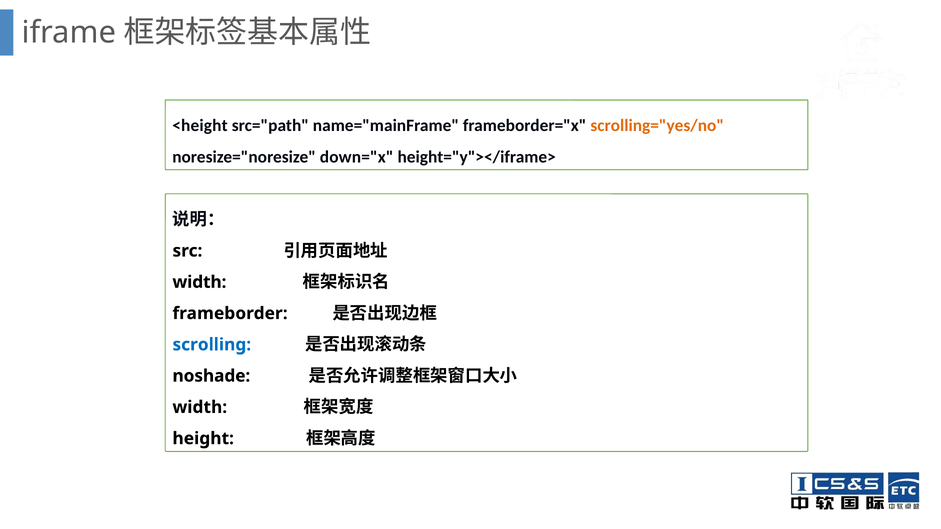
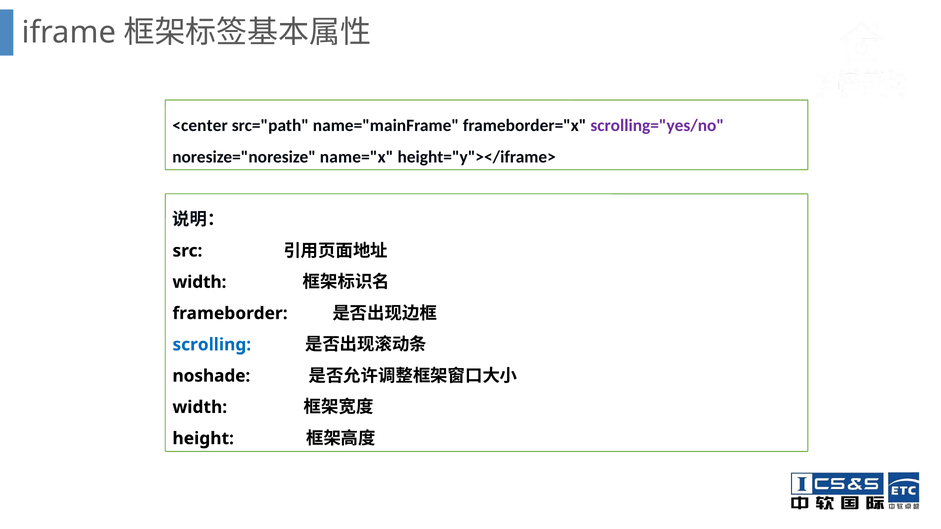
<height: <height -> <center
scrolling="yes/no colour: orange -> purple
down="x: down="x -> name="x
